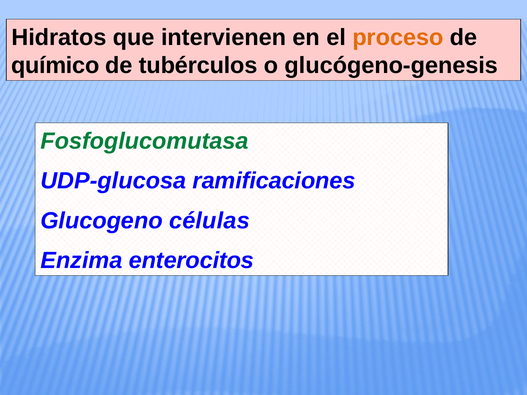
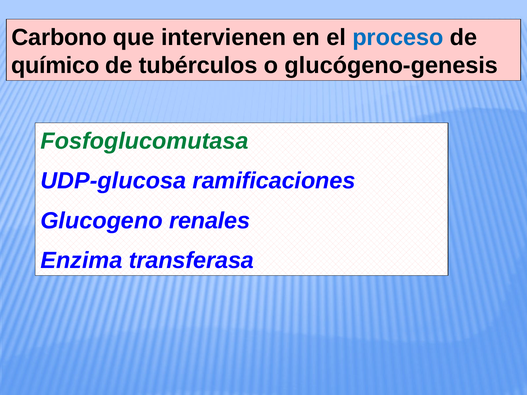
Hidratos: Hidratos -> Carbono
proceso colour: orange -> blue
células: células -> renales
enterocitos: enterocitos -> transferasa
